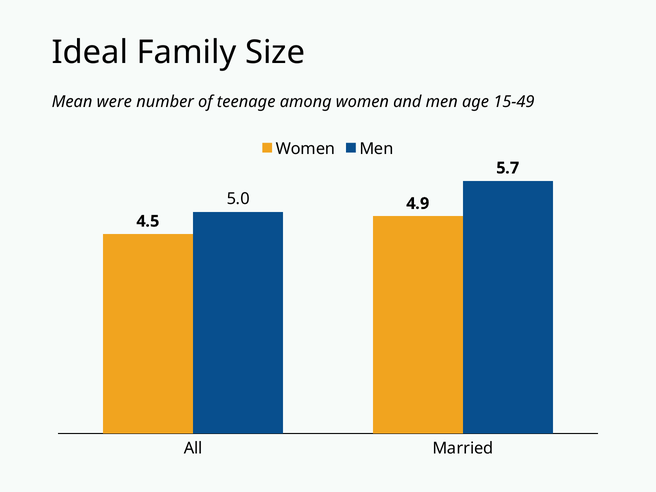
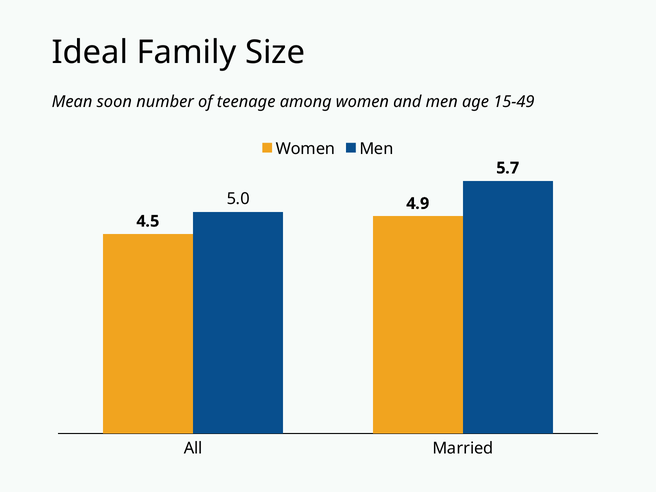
were: were -> soon
